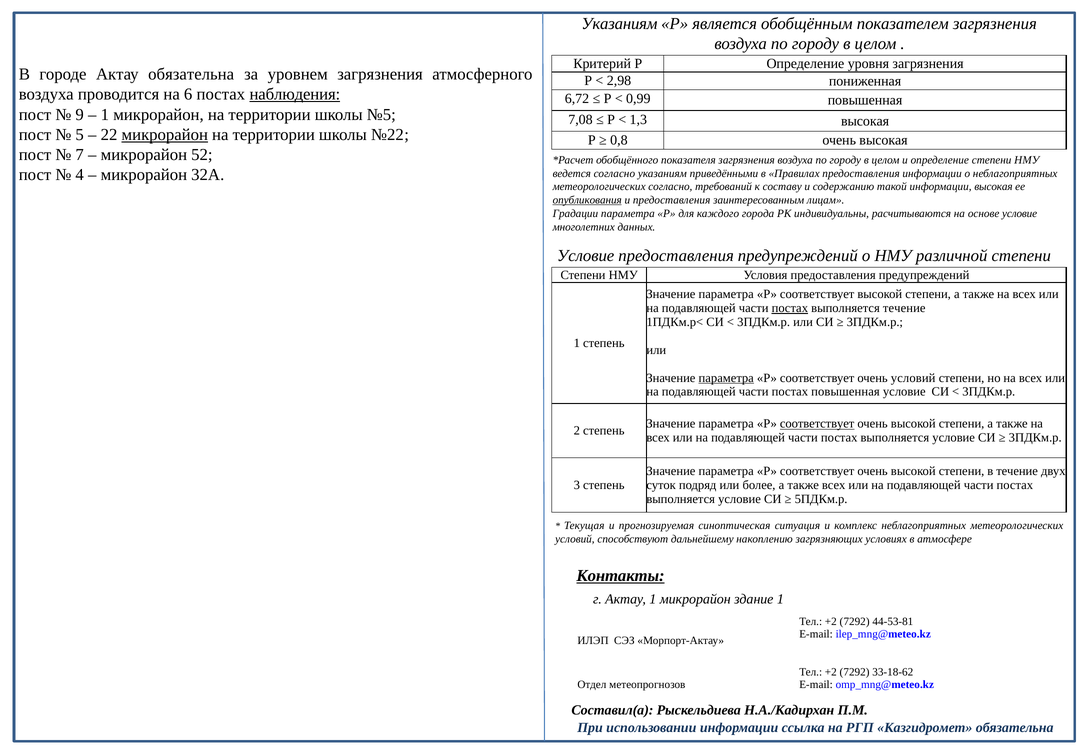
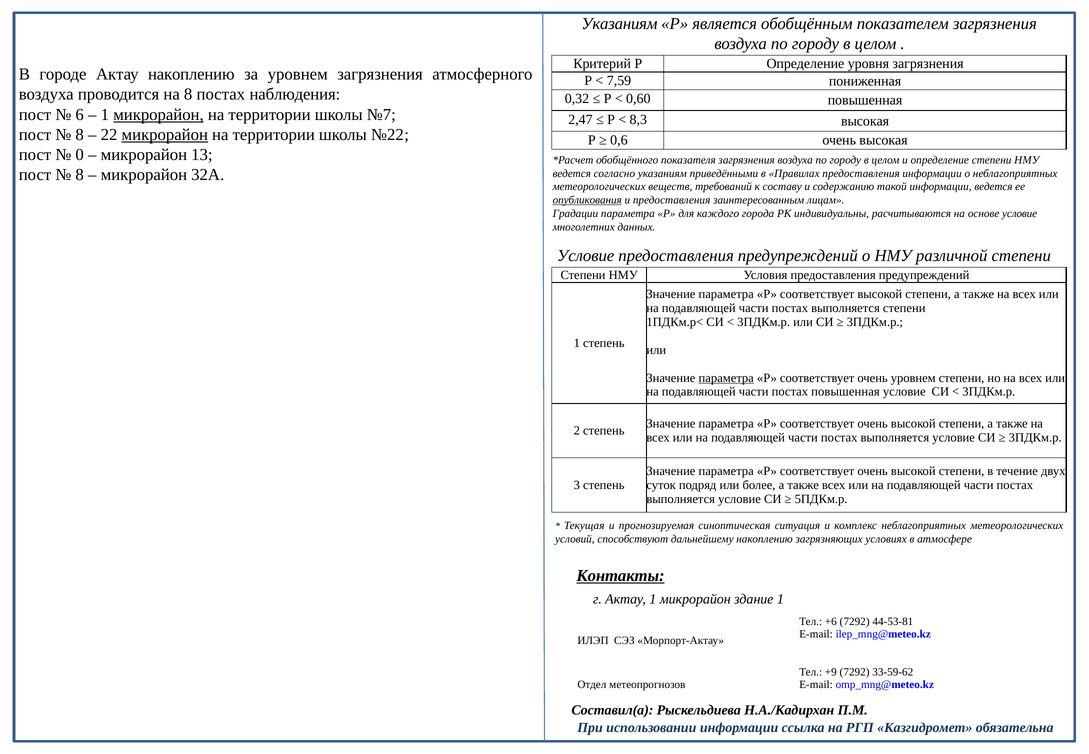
Актау обязательна: обязательна -> накоплению
2,98: 2,98 -> 7,59
на 6: 6 -> 8
наблюдения underline: present -> none
6,72: 6,72 -> 0,32
0,99: 0,99 -> 0,60
9: 9 -> 6
микрорайон at (159, 115) underline: none -> present
№5: №5 -> №7
7,08: 7,08 -> 2,47
1,3: 1,3 -> 8,3
5 at (80, 135): 5 -> 8
0,8: 0,8 -> 0,6
7: 7 -> 0
52: 52 -> 13
4 at (80, 175): 4 -> 8
метеорологических согласно: согласно -> веществ
информации высокая: высокая -> ведется
постах at (790, 308) underline: present -> none
выполняется течение: течение -> степени
очень условий: условий -> уровнем
соответствует at (817, 424) underline: present -> none
+2 at (831, 622): +2 -> +6
+2 at (831, 672): +2 -> +9
33-18-62: 33-18-62 -> 33-59-62
